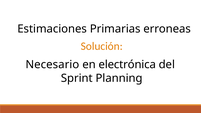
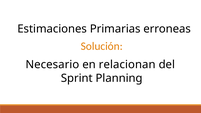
electrónica: electrónica -> relacionan
